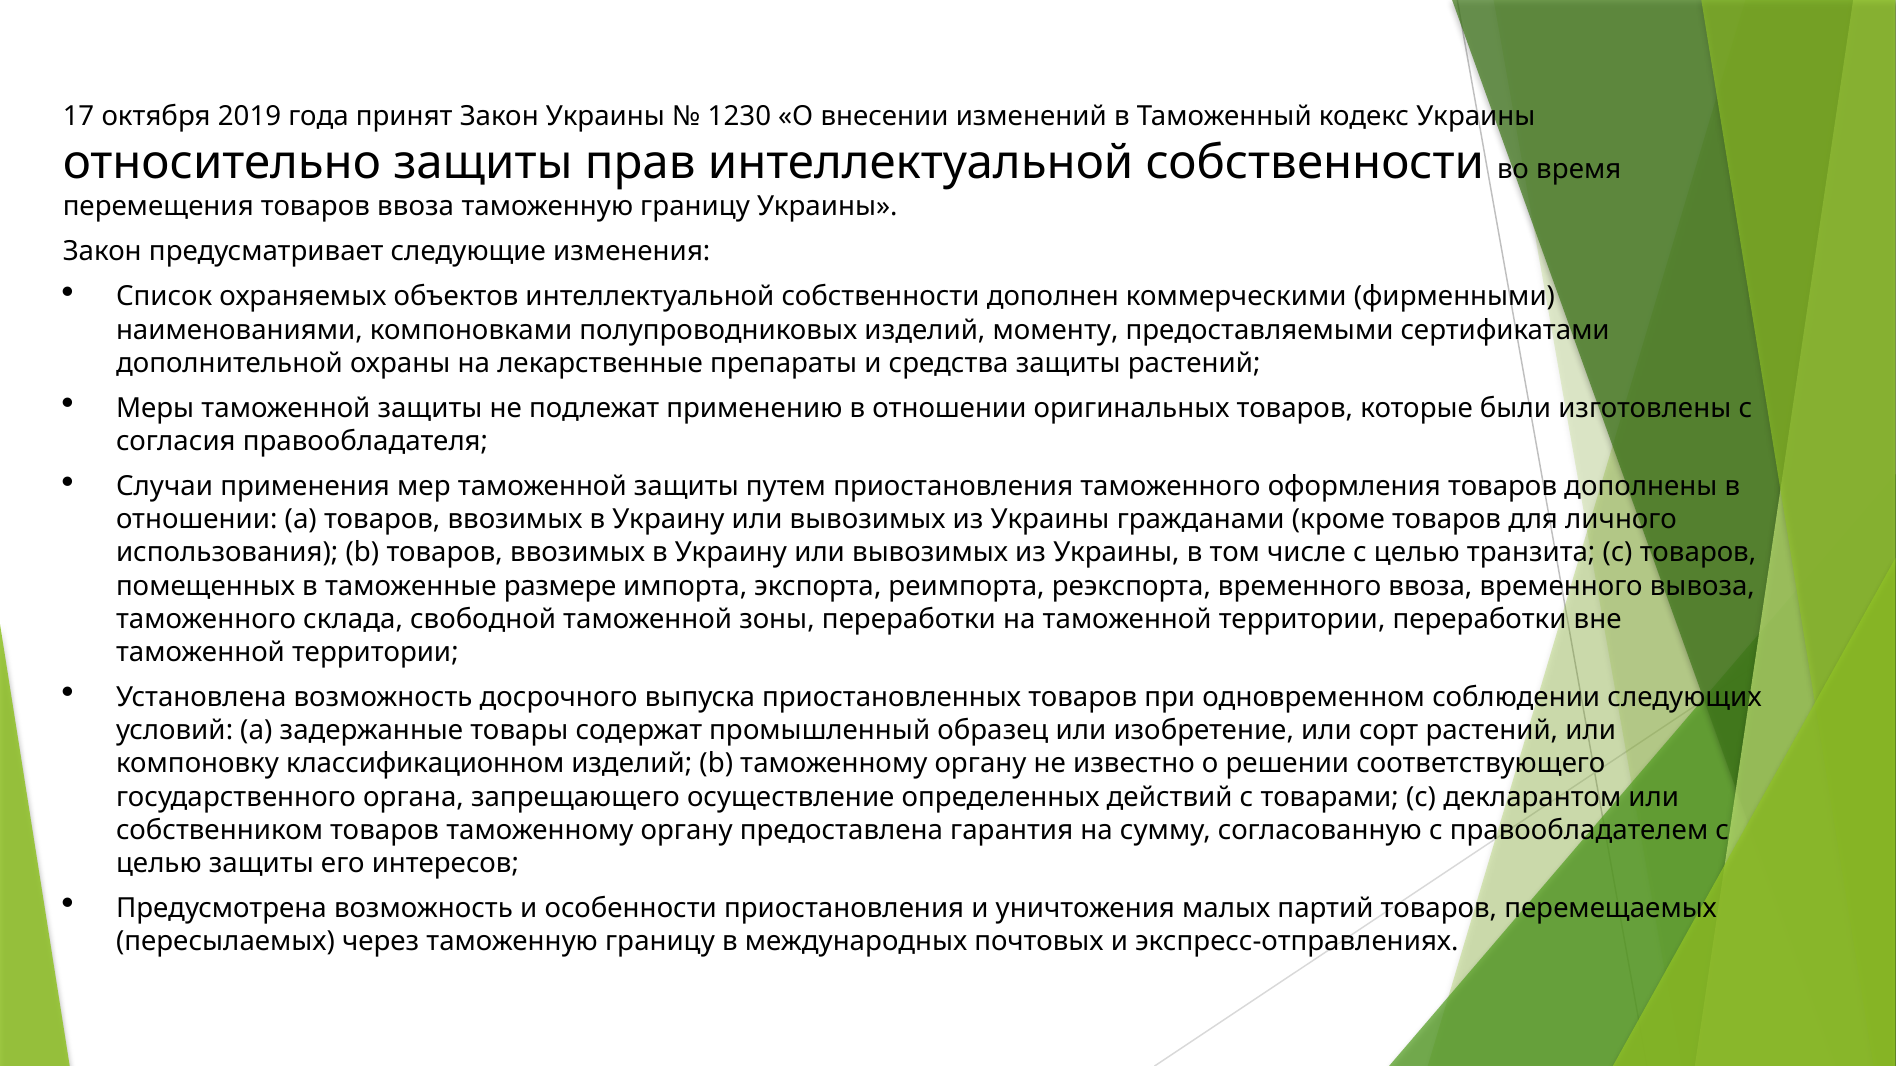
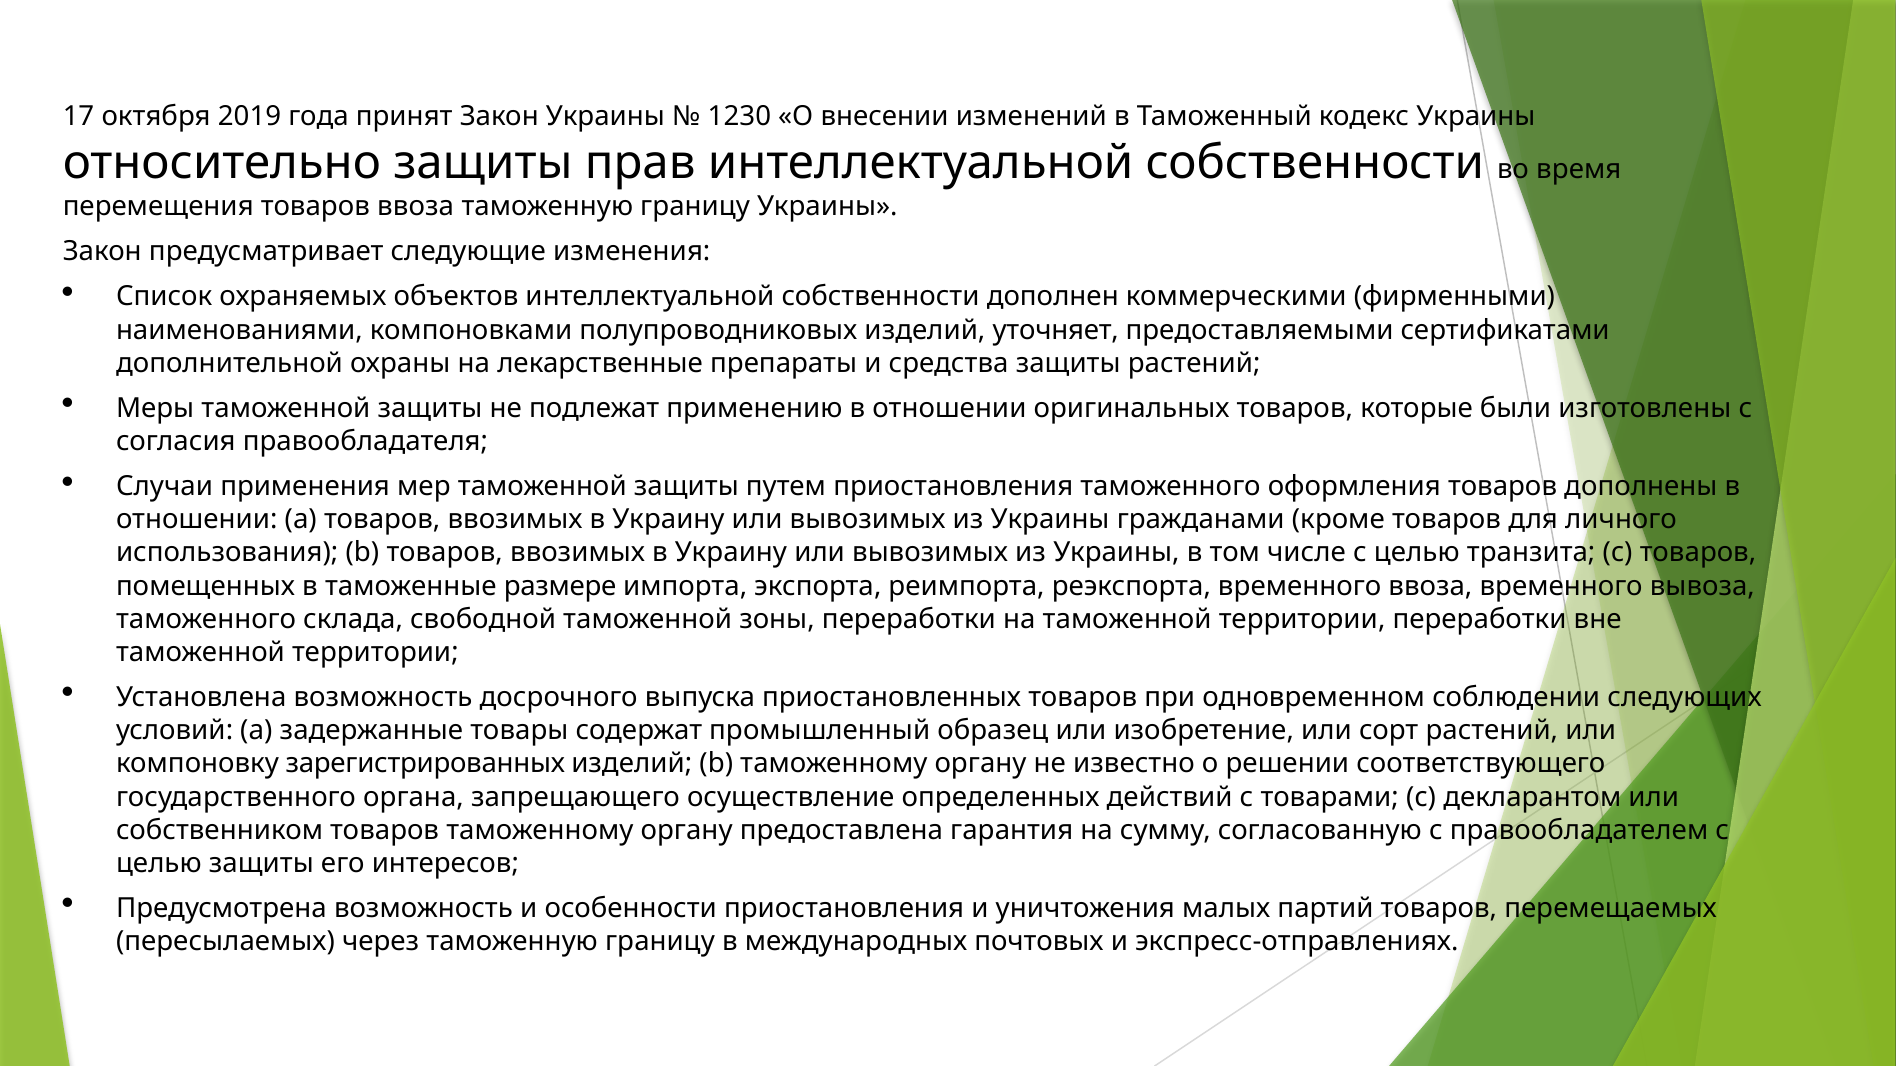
моменту: моменту -> уточняет
классификационном: классификационном -> зарегистрированных
